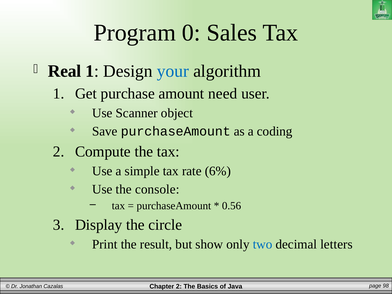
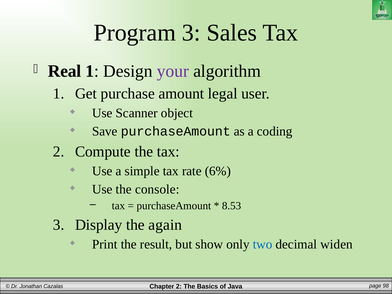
Program 0: 0 -> 3
your colour: blue -> purple
need: need -> legal
0.56: 0.56 -> 8.53
circle: circle -> again
letters: letters -> widen
